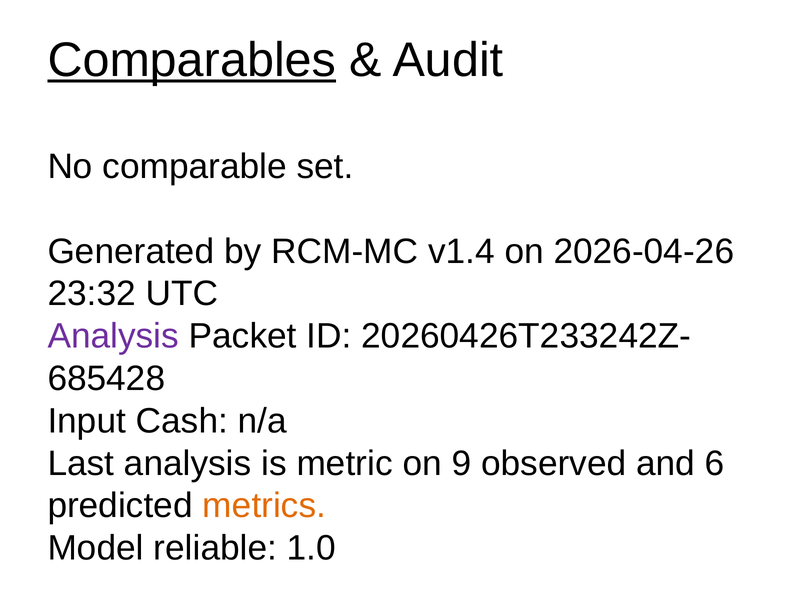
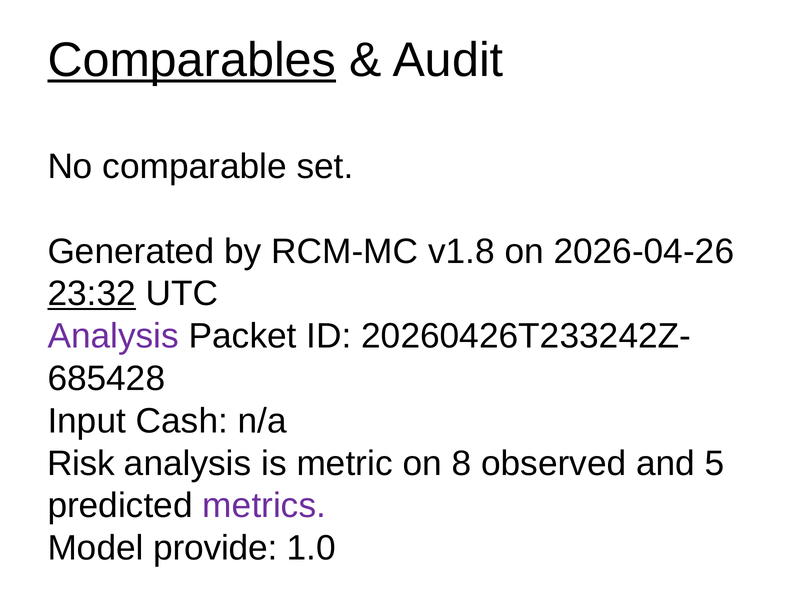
v1.4: v1.4 -> v1.8
23:32 underline: none -> present
Last: Last -> Risk
9: 9 -> 8
6: 6 -> 5
metrics colour: orange -> purple
reliable: reliable -> provide
